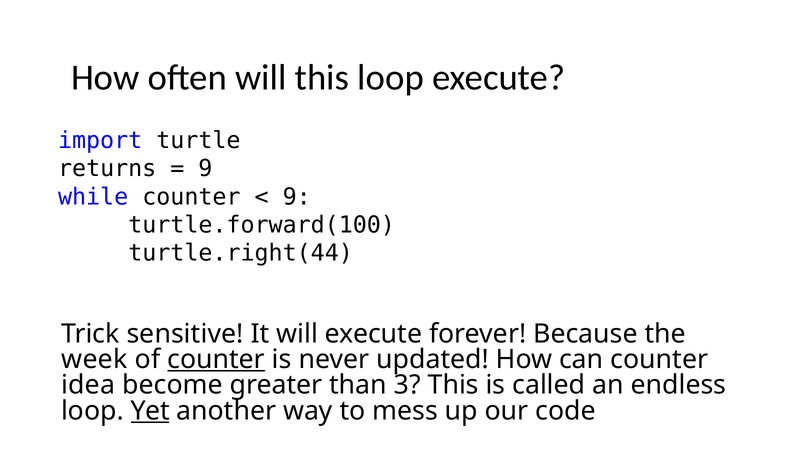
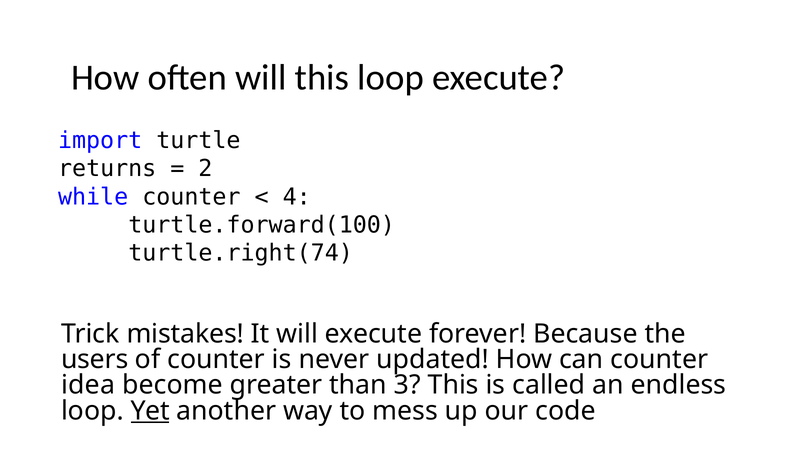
9 at (205, 169): 9 -> 2
9 at (297, 197): 9 -> 4
turtle.right(44: turtle.right(44 -> turtle.right(74
sensitive: sensitive -> mistakes
week: week -> users
counter at (216, 359) underline: present -> none
